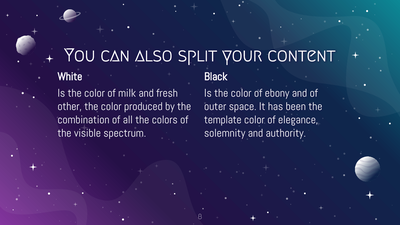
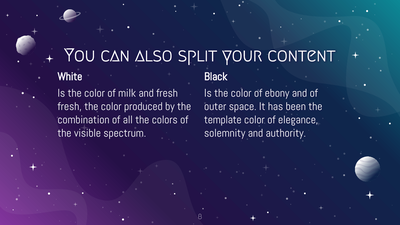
other at (70, 106): other -> fresh
